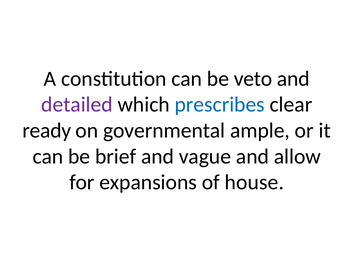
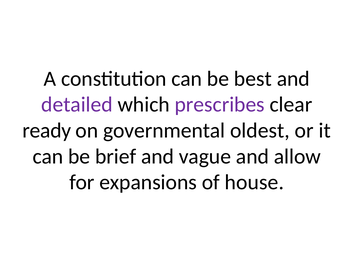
veto: veto -> best
prescribes colour: blue -> purple
ample: ample -> oldest
